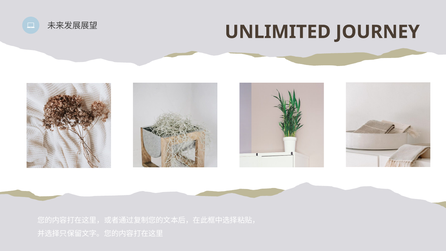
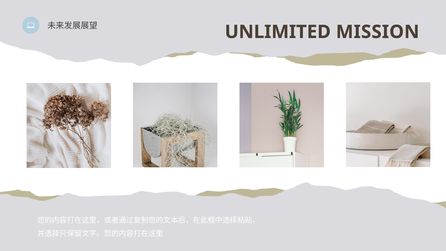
JOURNEY: JOURNEY -> MISSION
